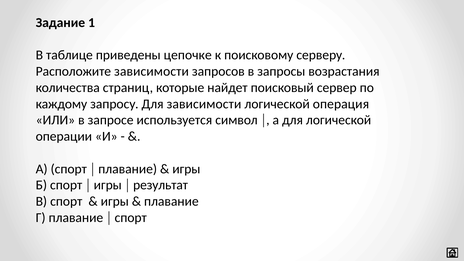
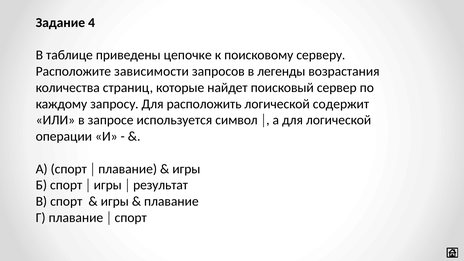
1: 1 -> 4
запросы: запросы -> легенды
Для зависимости: зависимости -> расположить
операция: операция -> содержит
